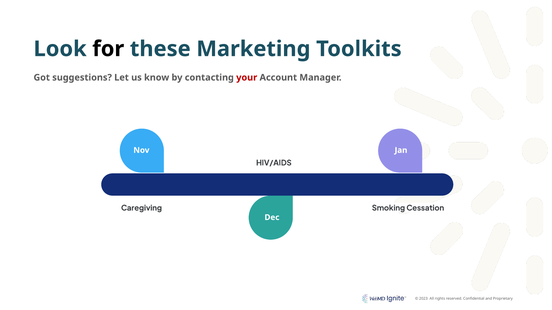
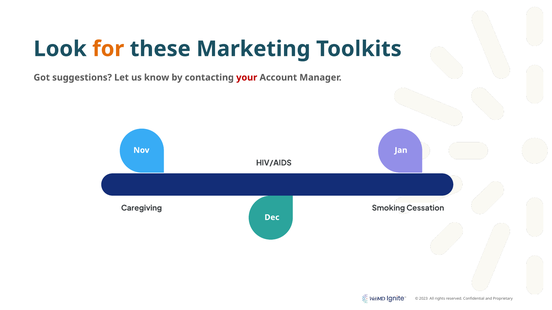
for colour: black -> orange
